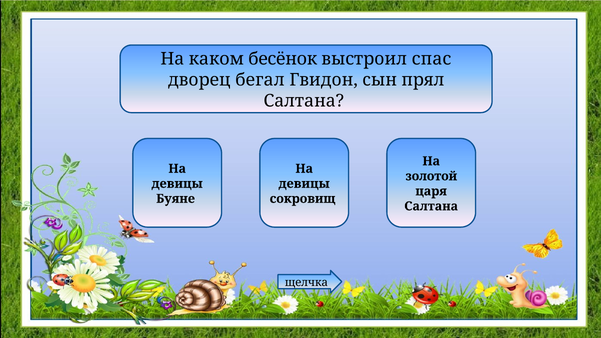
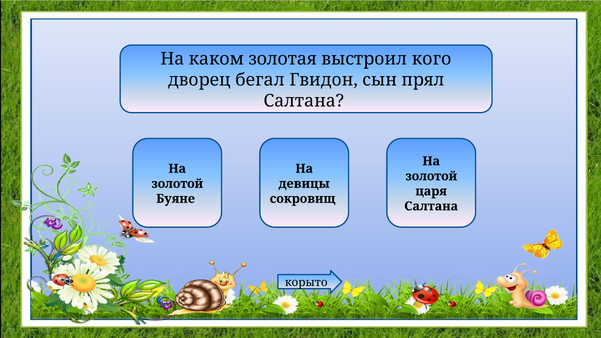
бесёнок: бесёнок -> золотая
спас: спас -> кого
девицы at (177, 184): девицы -> золотой
щелчка: щелчка -> корыто
